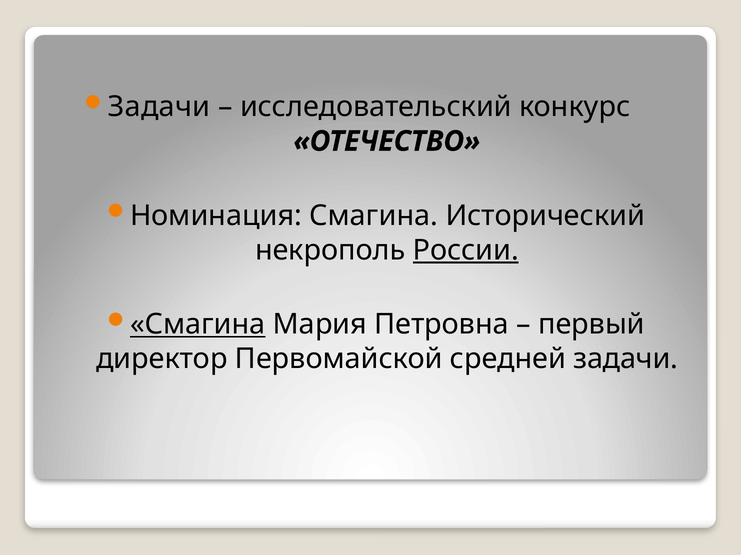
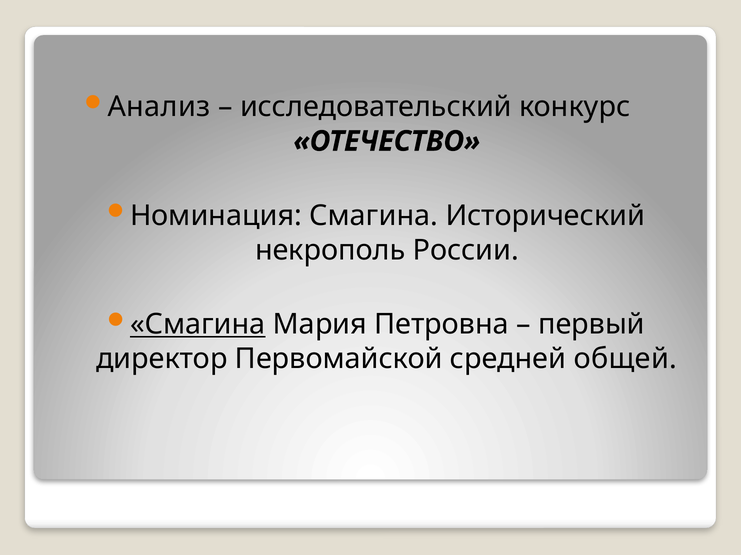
Задачи at (159, 107): Задачи -> Анализ
России underline: present -> none
средней задачи: задачи -> общей
